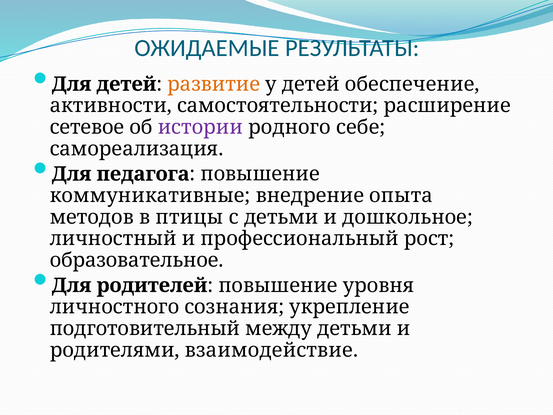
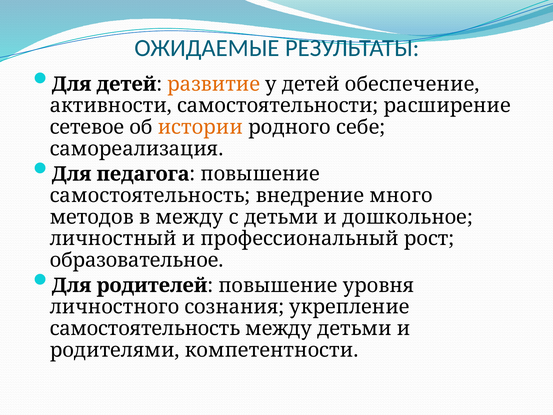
истории colour: purple -> orange
коммуникативные at (150, 195): коммуникативные -> самостоятельность
опыта: опыта -> много
в птицы: птицы -> между
подготовительный at (145, 328): подготовительный -> самостоятельность
взаимодействие: взаимодействие -> компетентности
